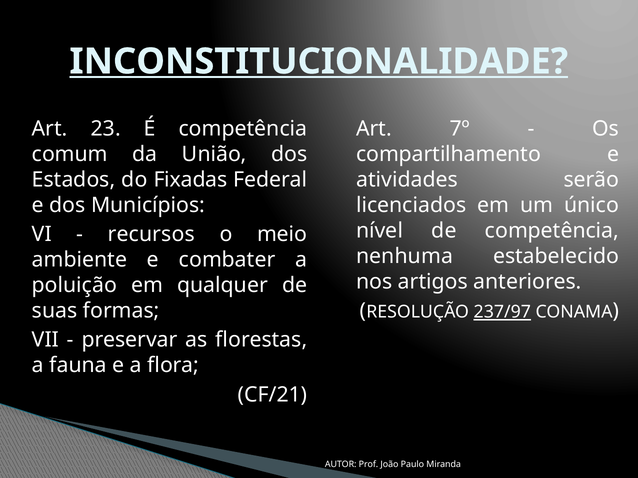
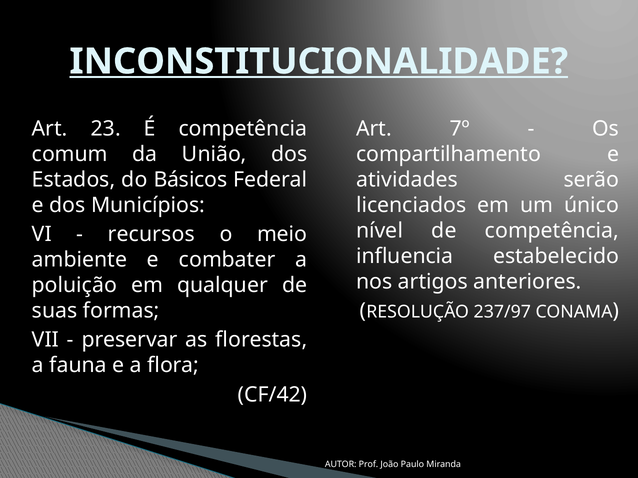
Fixadas: Fixadas -> Básicos
nenhuma: nenhuma -> influencia
237/97 underline: present -> none
CF/21: CF/21 -> CF/42
